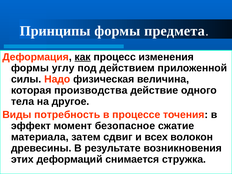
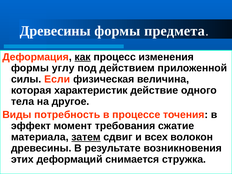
Принципы at (55, 31): Принципы -> Древесины
Надо: Надо -> Если
производства: производства -> характеристик
безопасное: безопасное -> требования
затем underline: none -> present
